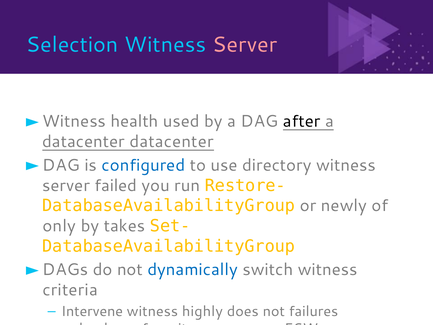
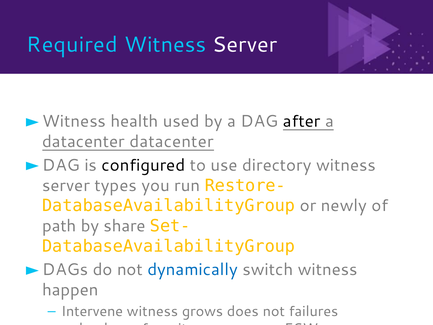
Selection: Selection -> Required
Server at (245, 45) colour: pink -> white
configured colour: blue -> black
failed: failed -> types
only: only -> path
takes: takes -> share
criteria: criteria -> happen
highly: highly -> grows
